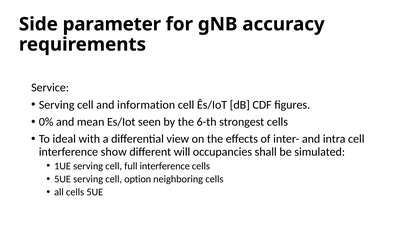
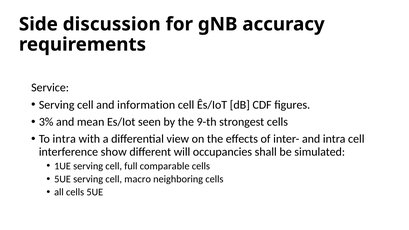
parameter: parameter -> discussion
0%: 0% -> 3%
6-th: 6-th -> 9-th
To ideal: ideal -> intra
full interference: interference -> comparable
option: option -> macro
